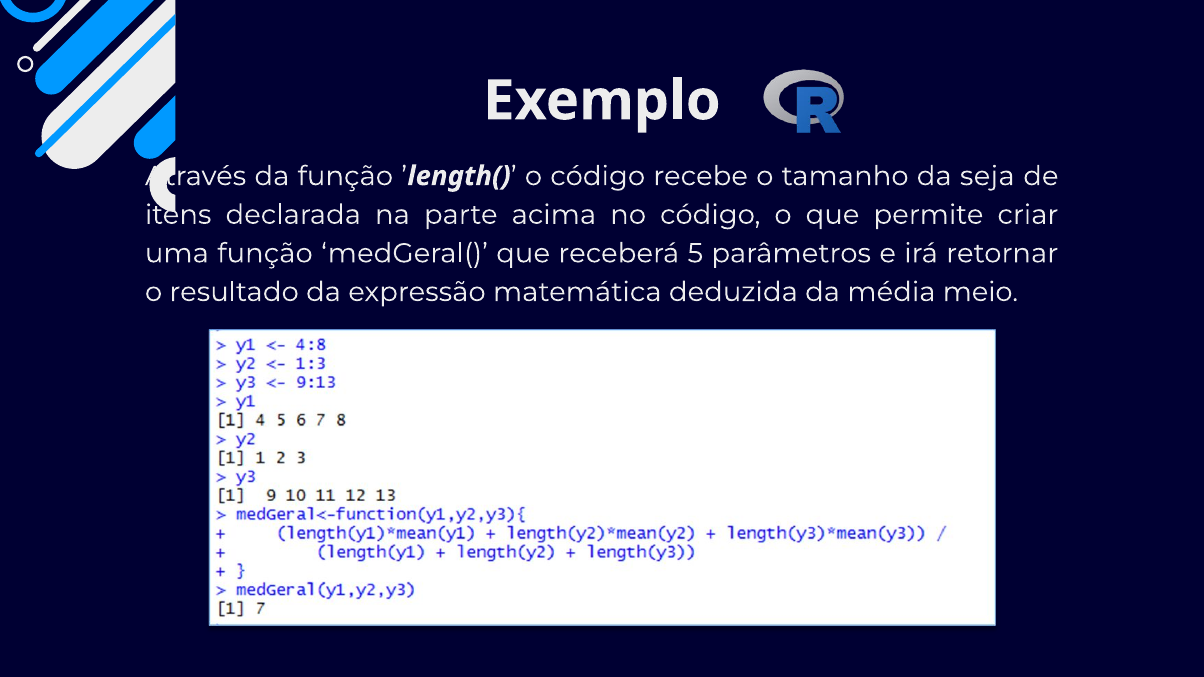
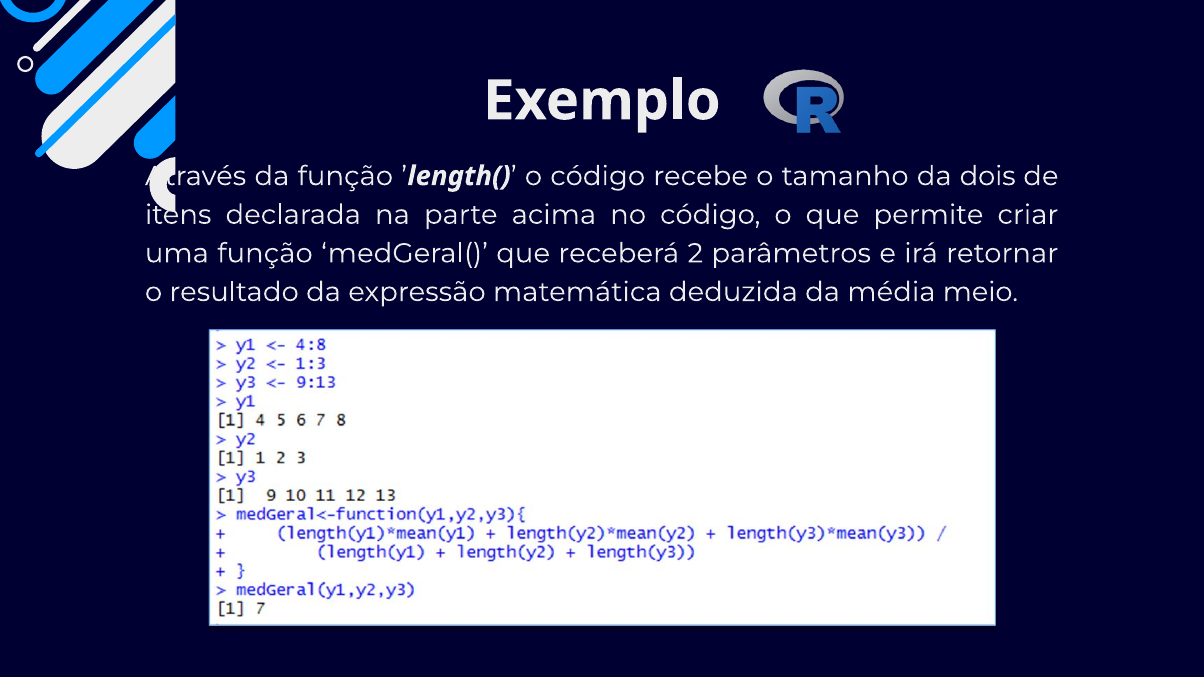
seja: seja -> dois
5: 5 -> 2
